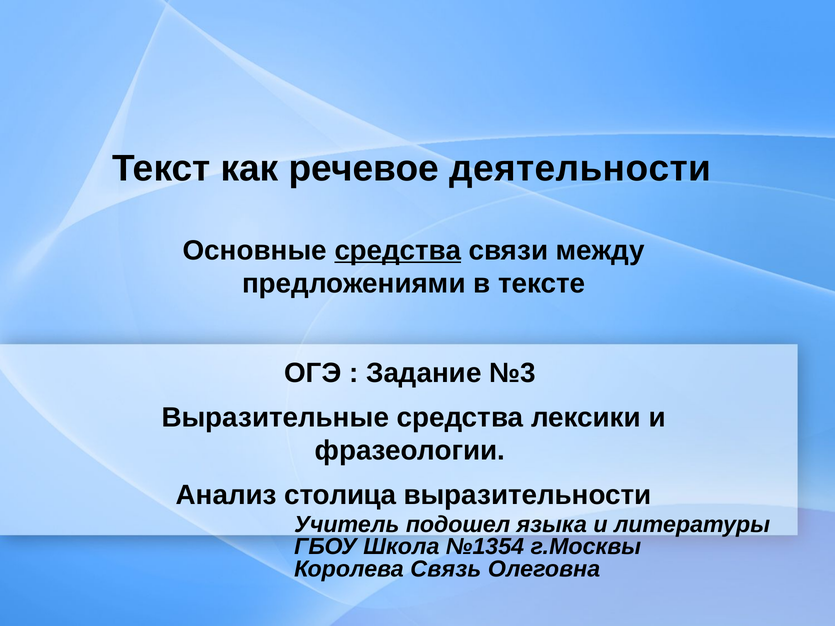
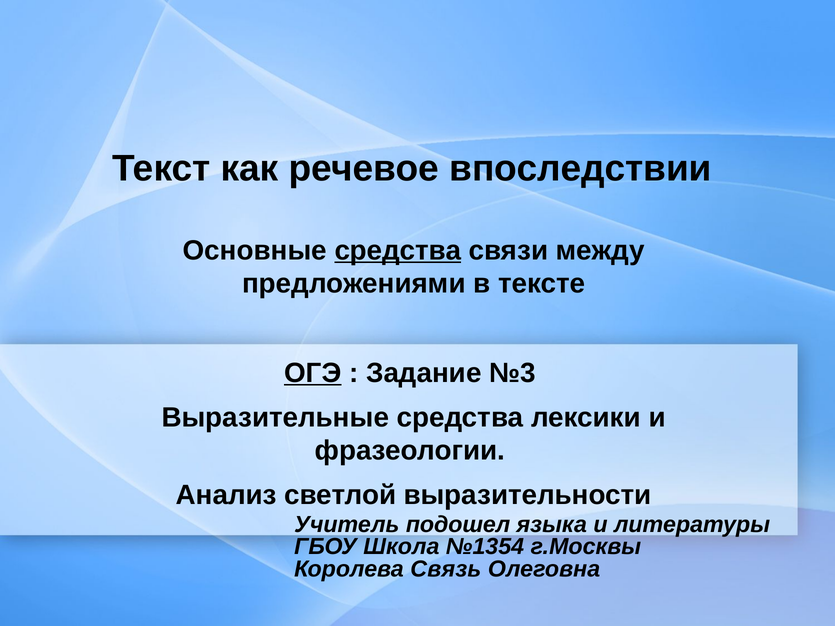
деятельности: деятельности -> впоследствии
ОГЭ underline: none -> present
столица: столица -> светлой
